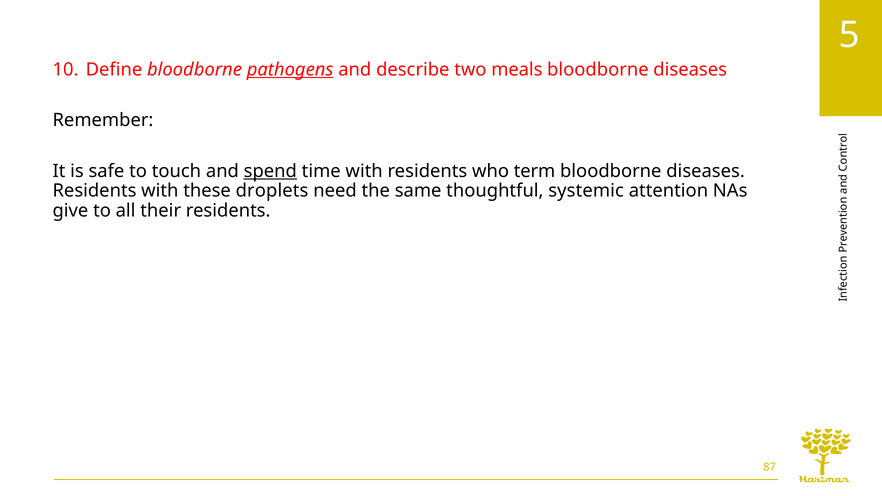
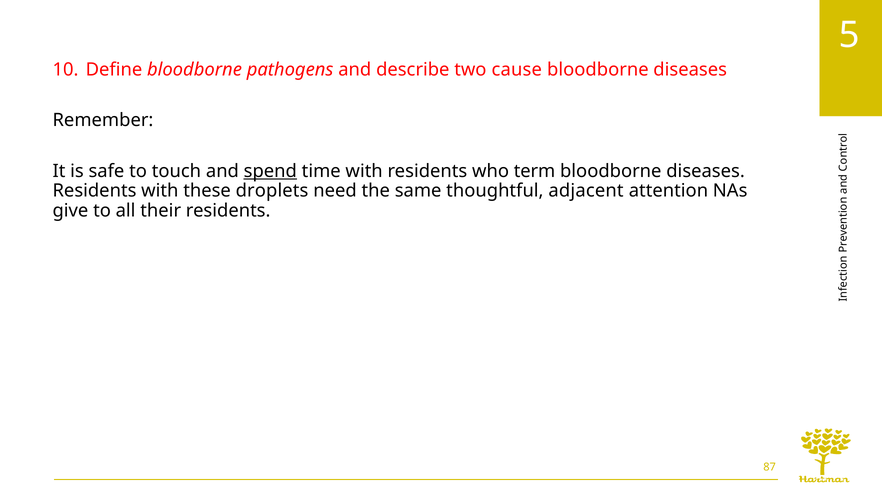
pathogens underline: present -> none
meals: meals -> cause
systemic: systemic -> adjacent
